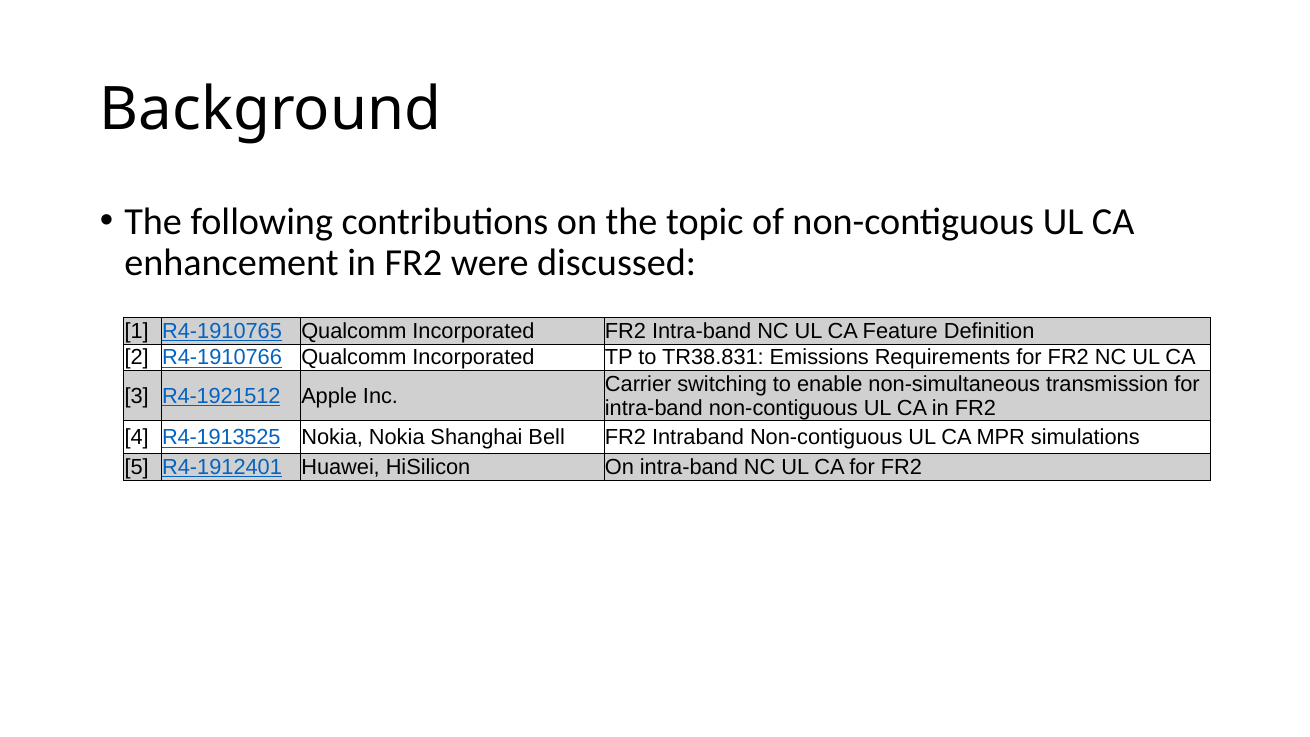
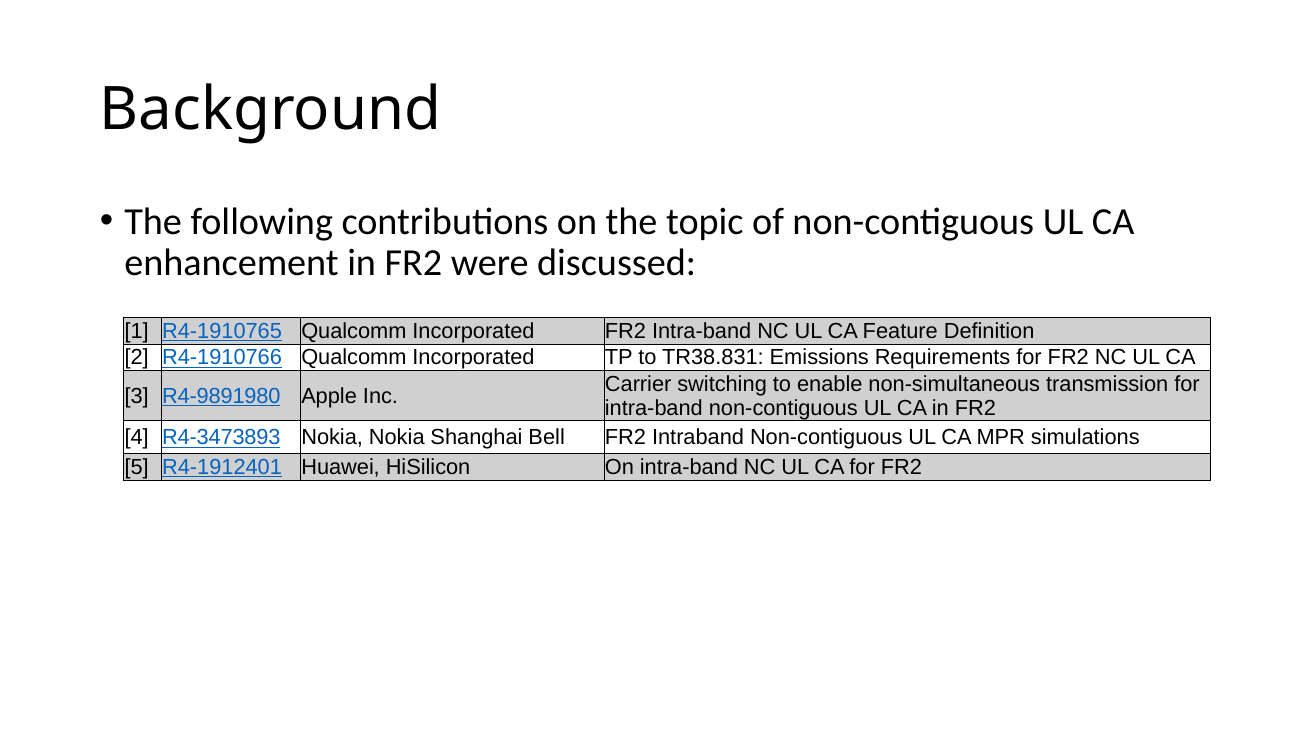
R4-1921512: R4-1921512 -> R4-9891980
R4-1913525: R4-1913525 -> R4-3473893
